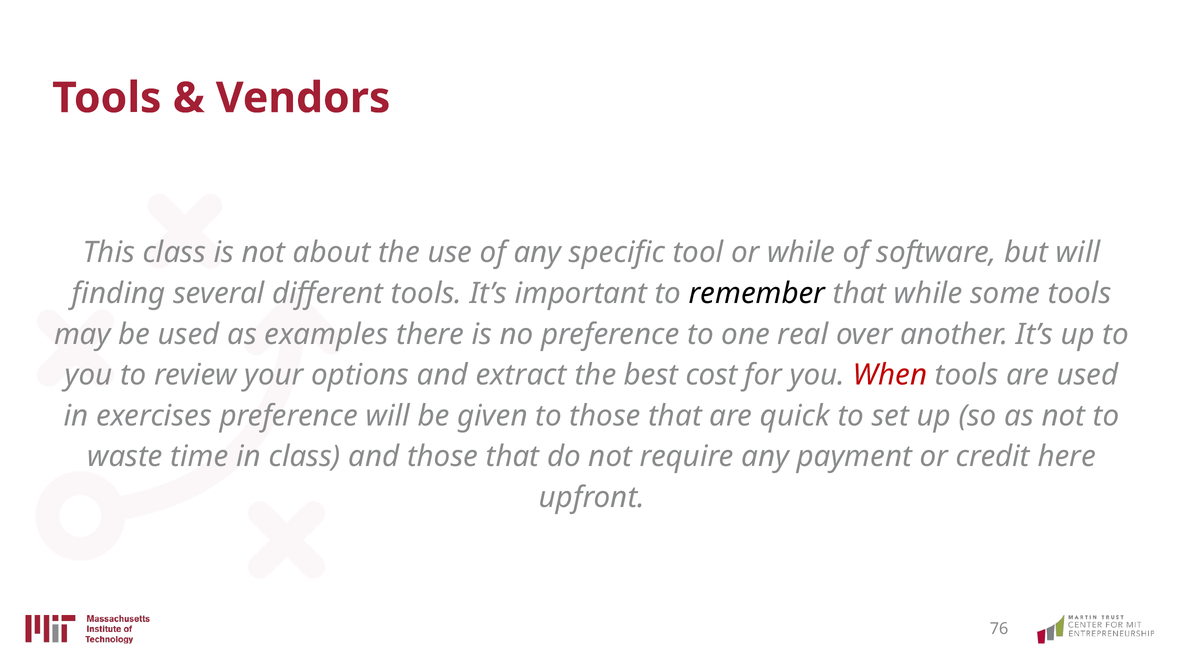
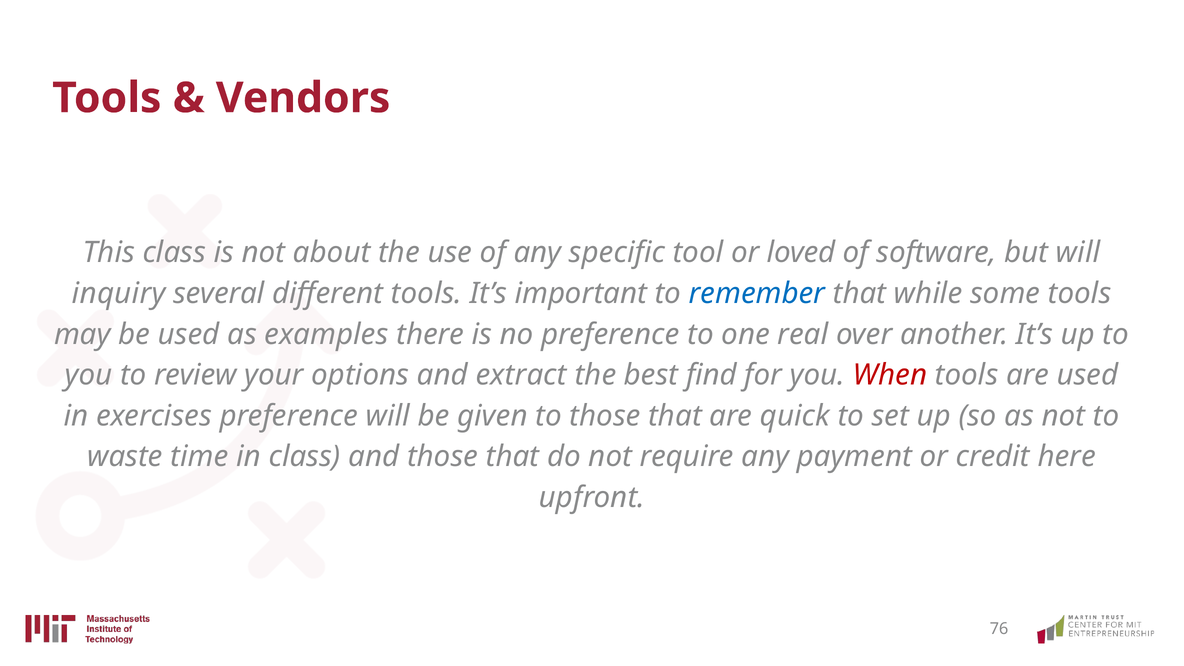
or while: while -> loved
finding: finding -> inquiry
remember colour: black -> blue
cost: cost -> find
